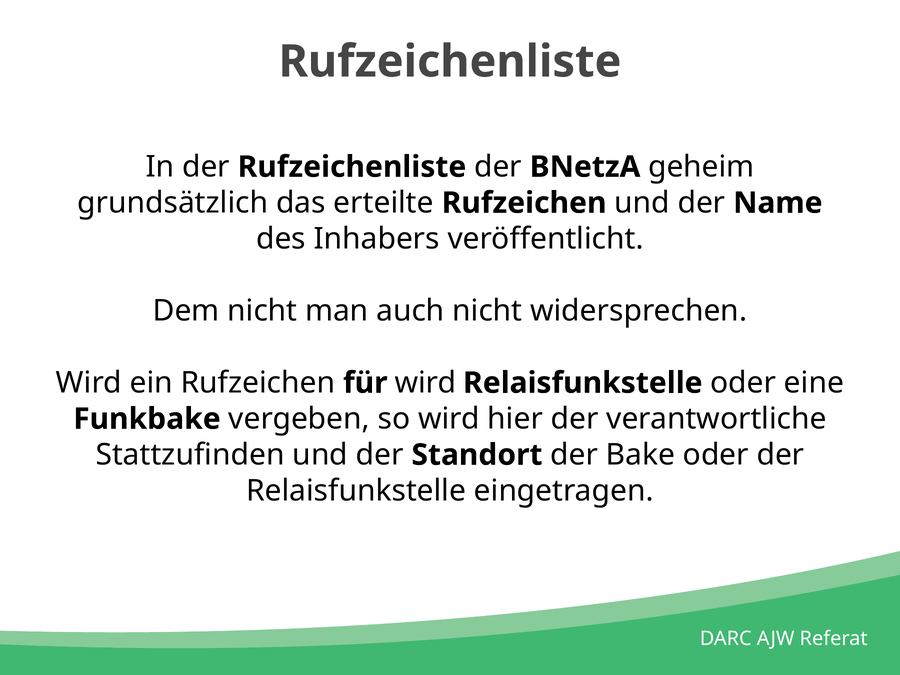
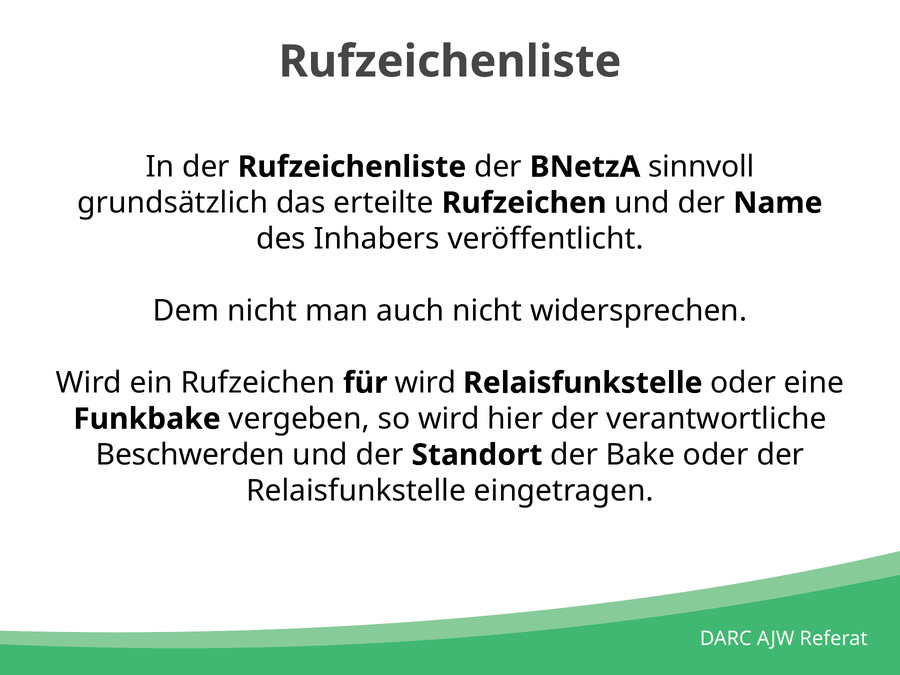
geheim: geheim -> sinnvoll
Stattzufinden: Stattzufinden -> Beschwerden
